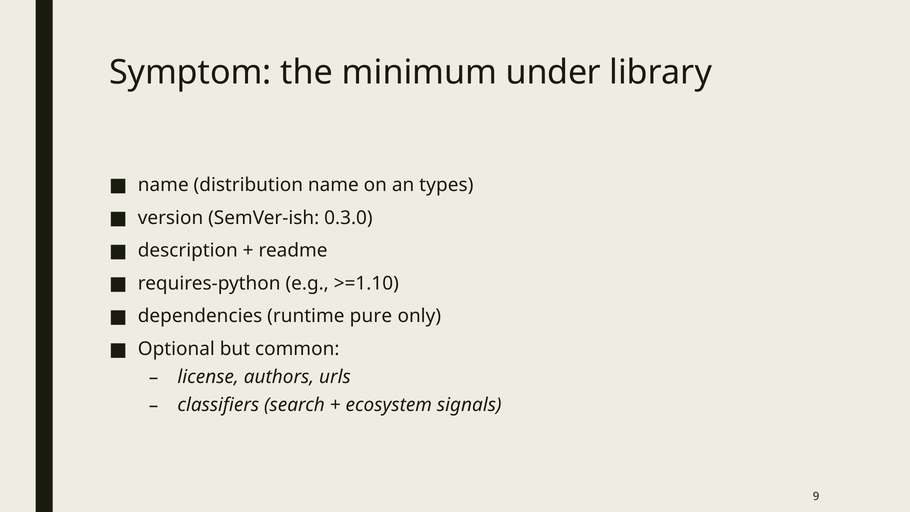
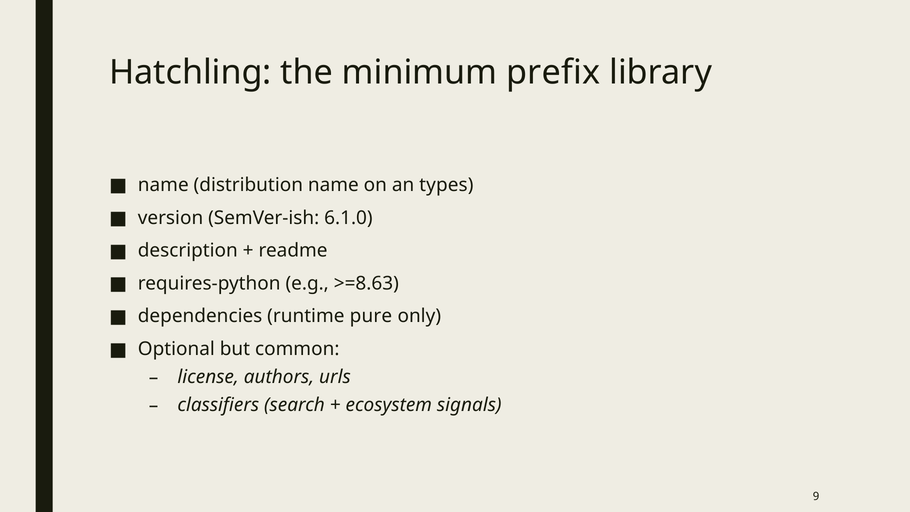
Symptom: Symptom -> Hatchling
under: under -> prefix
0.3.0: 0.3.0 -> 6.1.0
>=1.10: >=1.10 -> >=8.63
